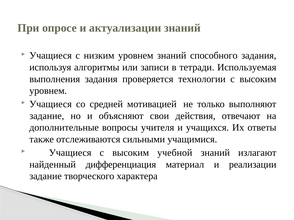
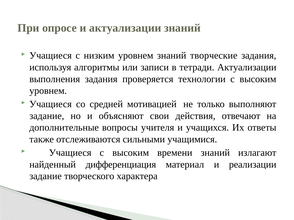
способного: способного -> творческие
тетради Используемая: Используемая -> Актуализации
учебной: учебной -> времени
